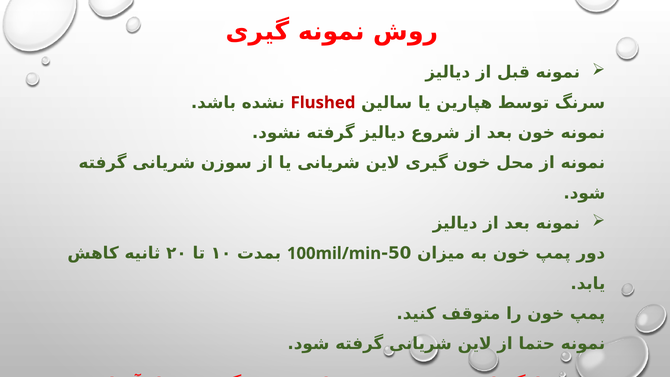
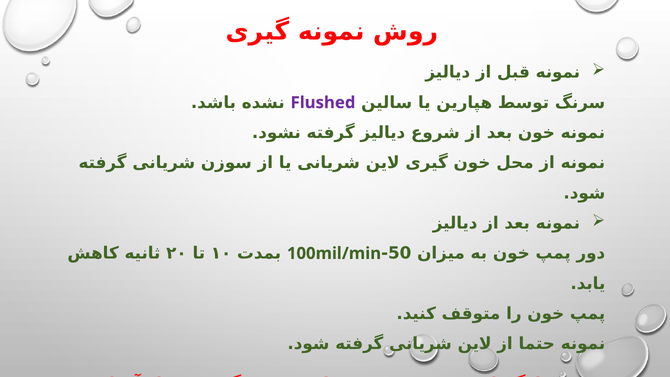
Flushed colour: red -> purple
